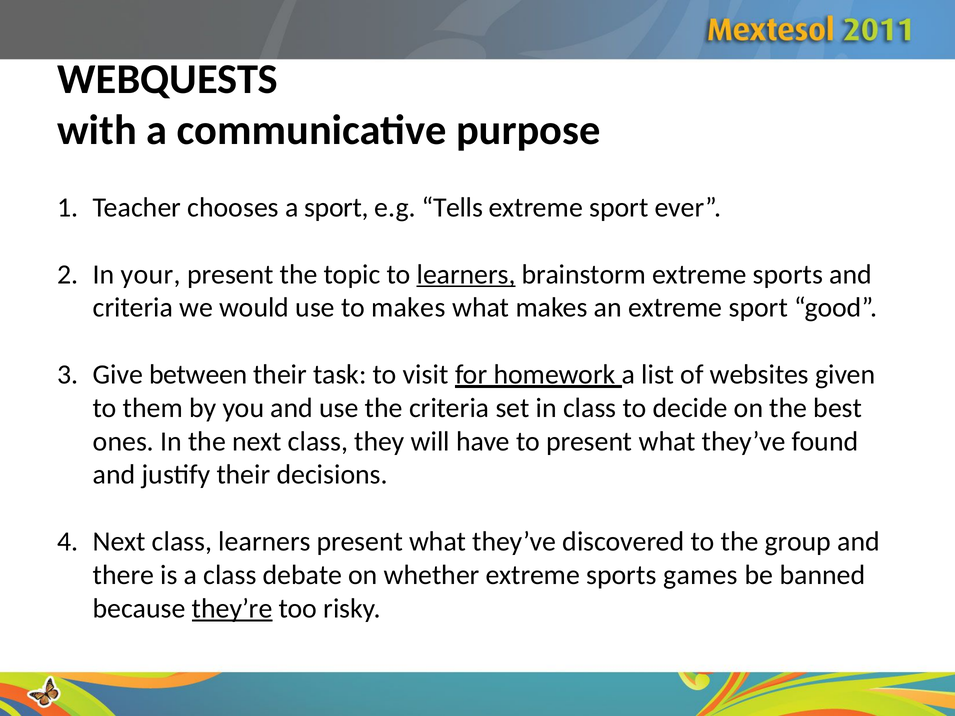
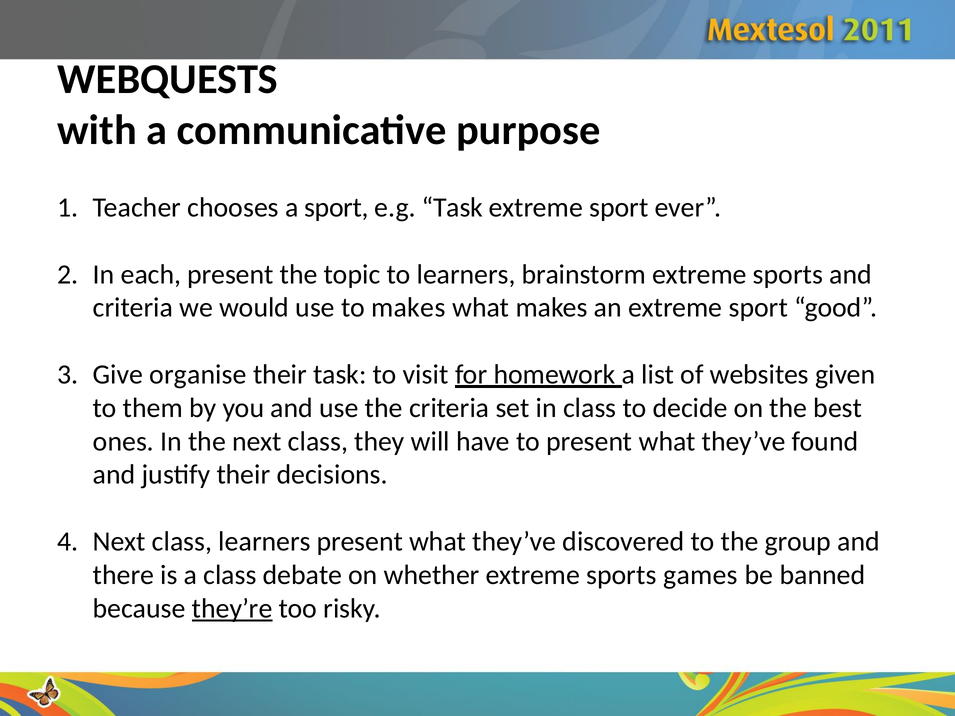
e.g Tells: Tells -> Task
your: your -> each
learners at (466, 274) underline: present -> none
between: between -> organise
